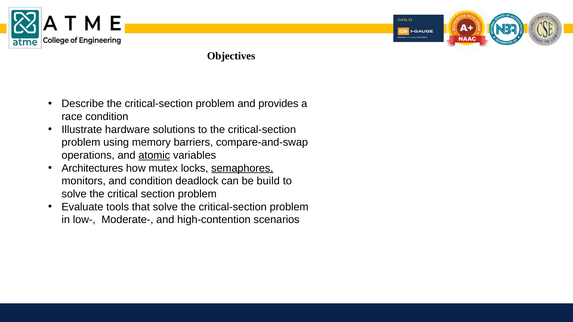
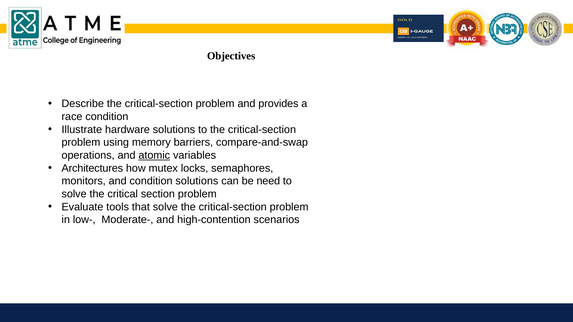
semaphores underline: present -> none
condition deadlock: deadlock -> solutions
build: build -> need
